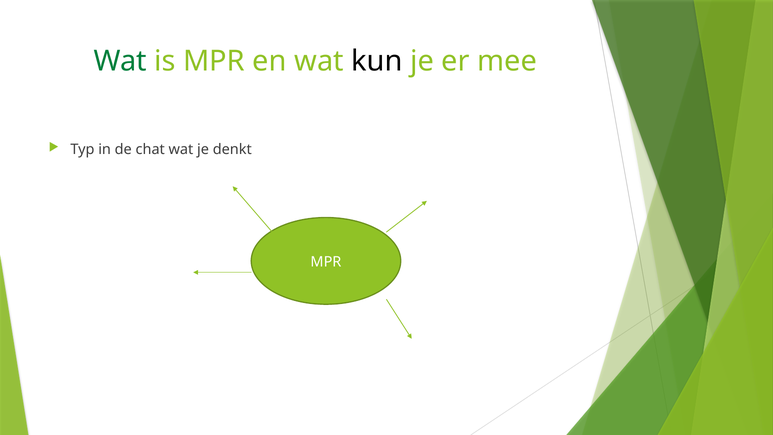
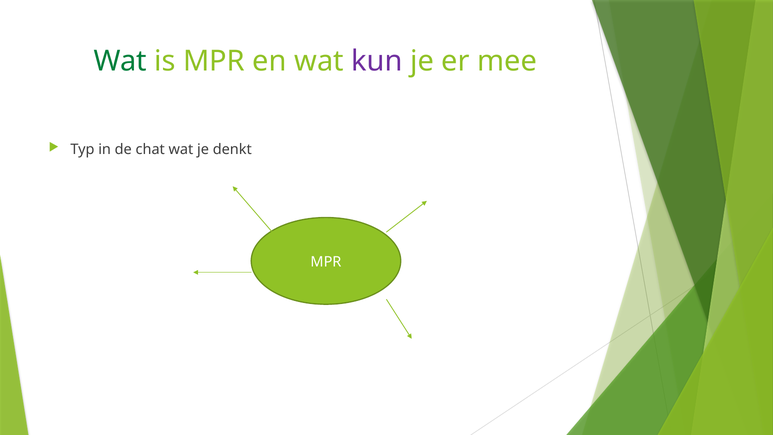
kun colour: black -> purple
